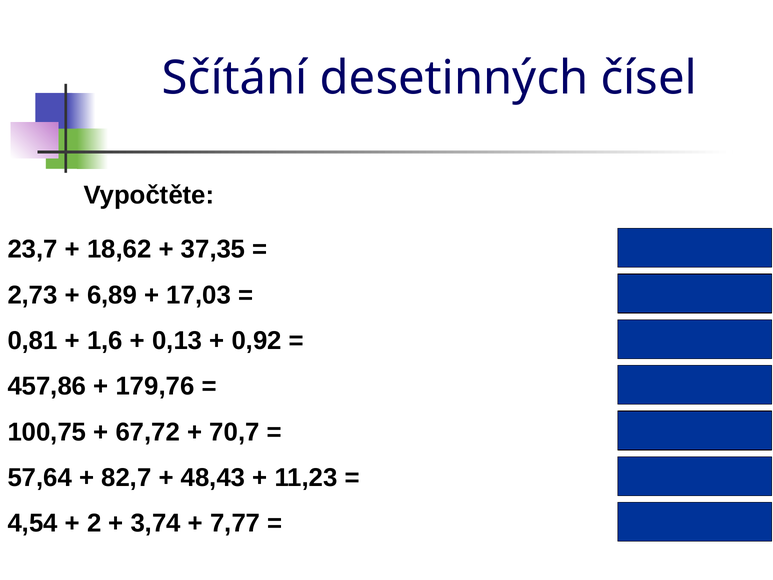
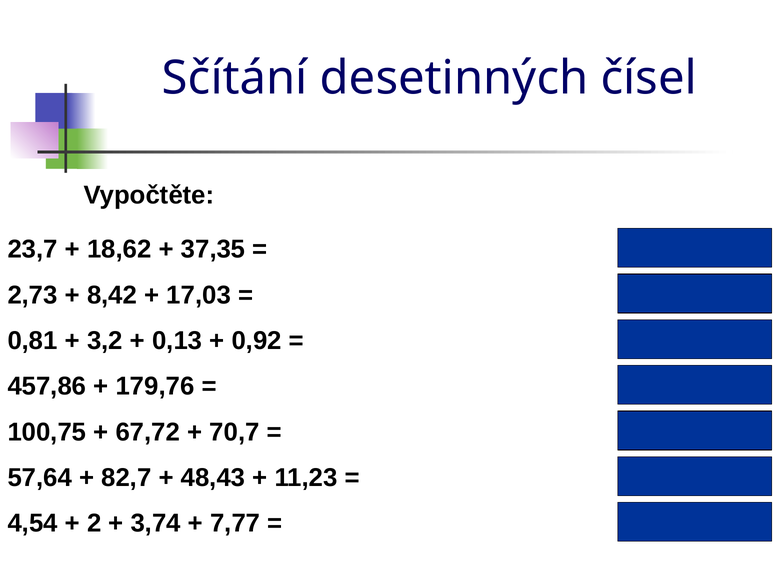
6,89: 6,89 -> 8,42
1,6: 1,6 -> 3,2
